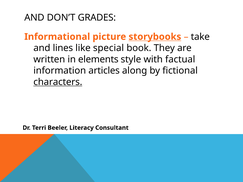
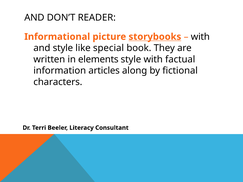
GRADES: GRADES -> READER
take at (200, 37): take -> with
and lines: lines -> style
characters underline: present -> none
